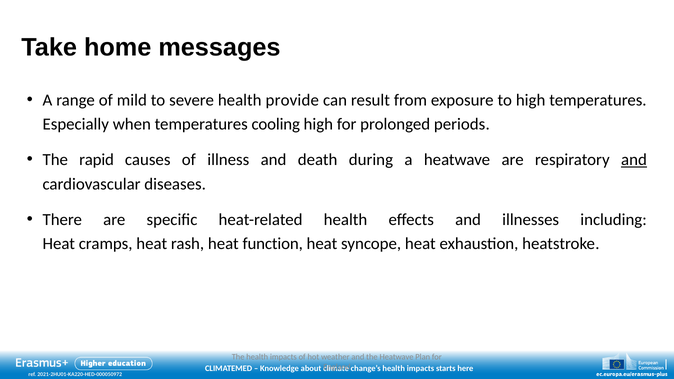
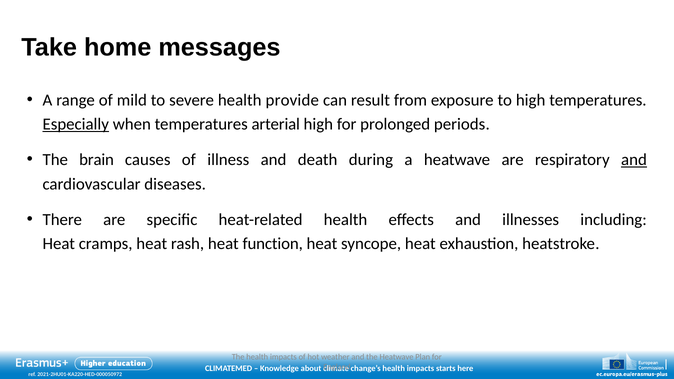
Especially underline: none -> present
cooling: cooling -> arterial
rapid: rapid -> brain
